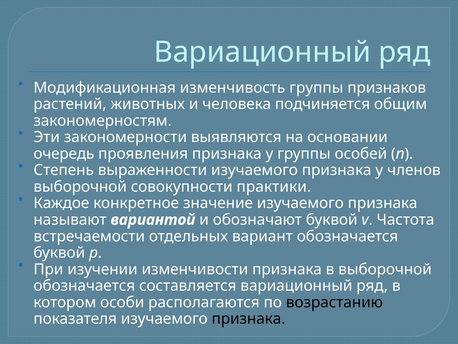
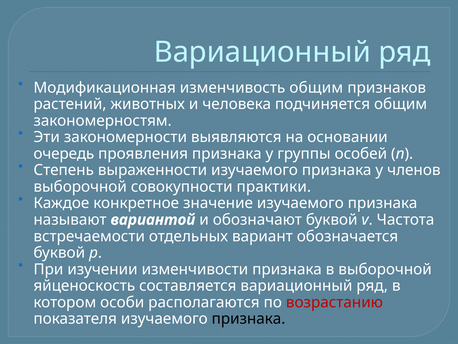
изменчивость группы: группы -> общим
обозначается at (84, 285): обозначается -> яйценоскость
возрастанию colour: black -> red
